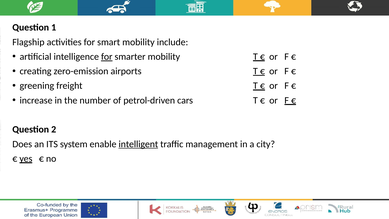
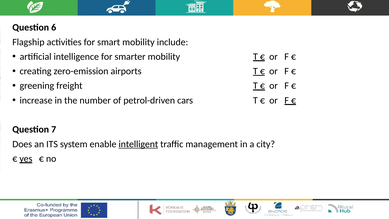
1: 1 -> 6
for at (107, 57) underline: present -> none
2: 2 -> 7
